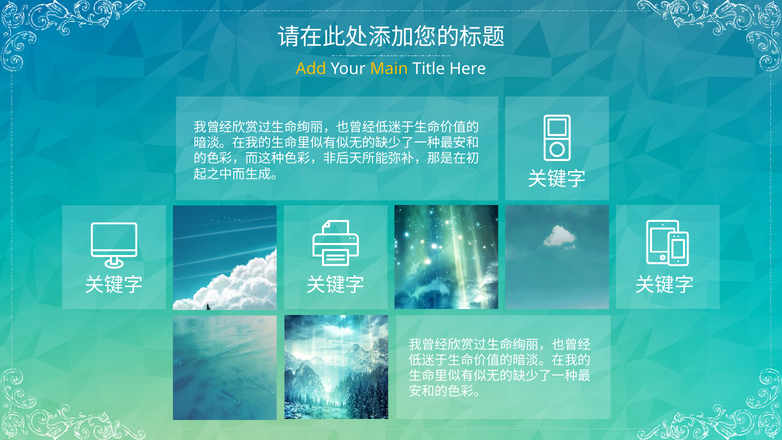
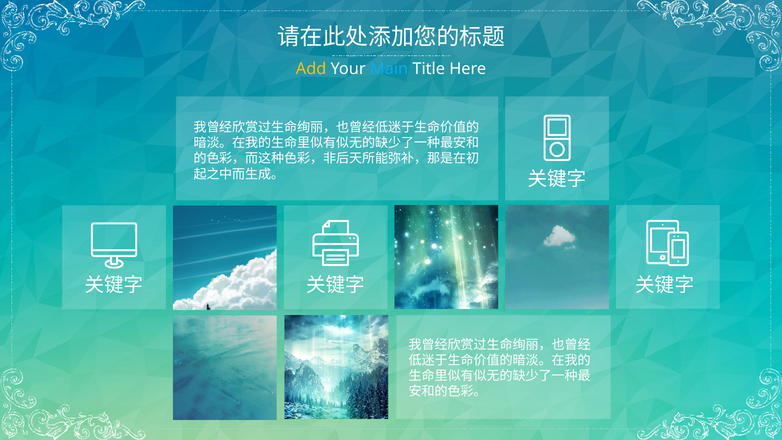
Main colour: yellow -> light blue
